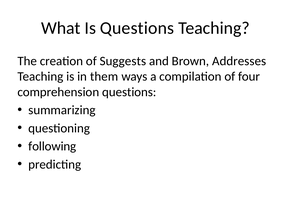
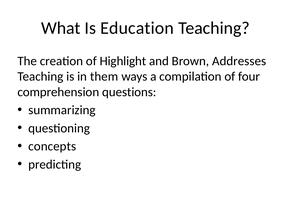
Is Questions: Questions -> Education
Suggests: Suggests -> Highlight
following: following -> concepts
